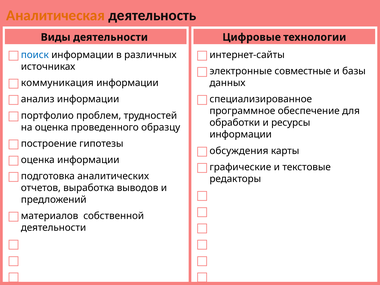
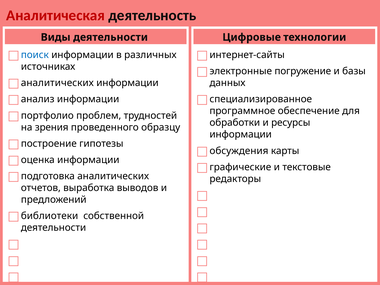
Аналитическая colour: orange -> red
совместные: совместные -> погружение
коммуникация at (57, 83): коммуникация -> аналитических
на оценка: оценка -> зрения
материалов: материалов -> библиотеки
